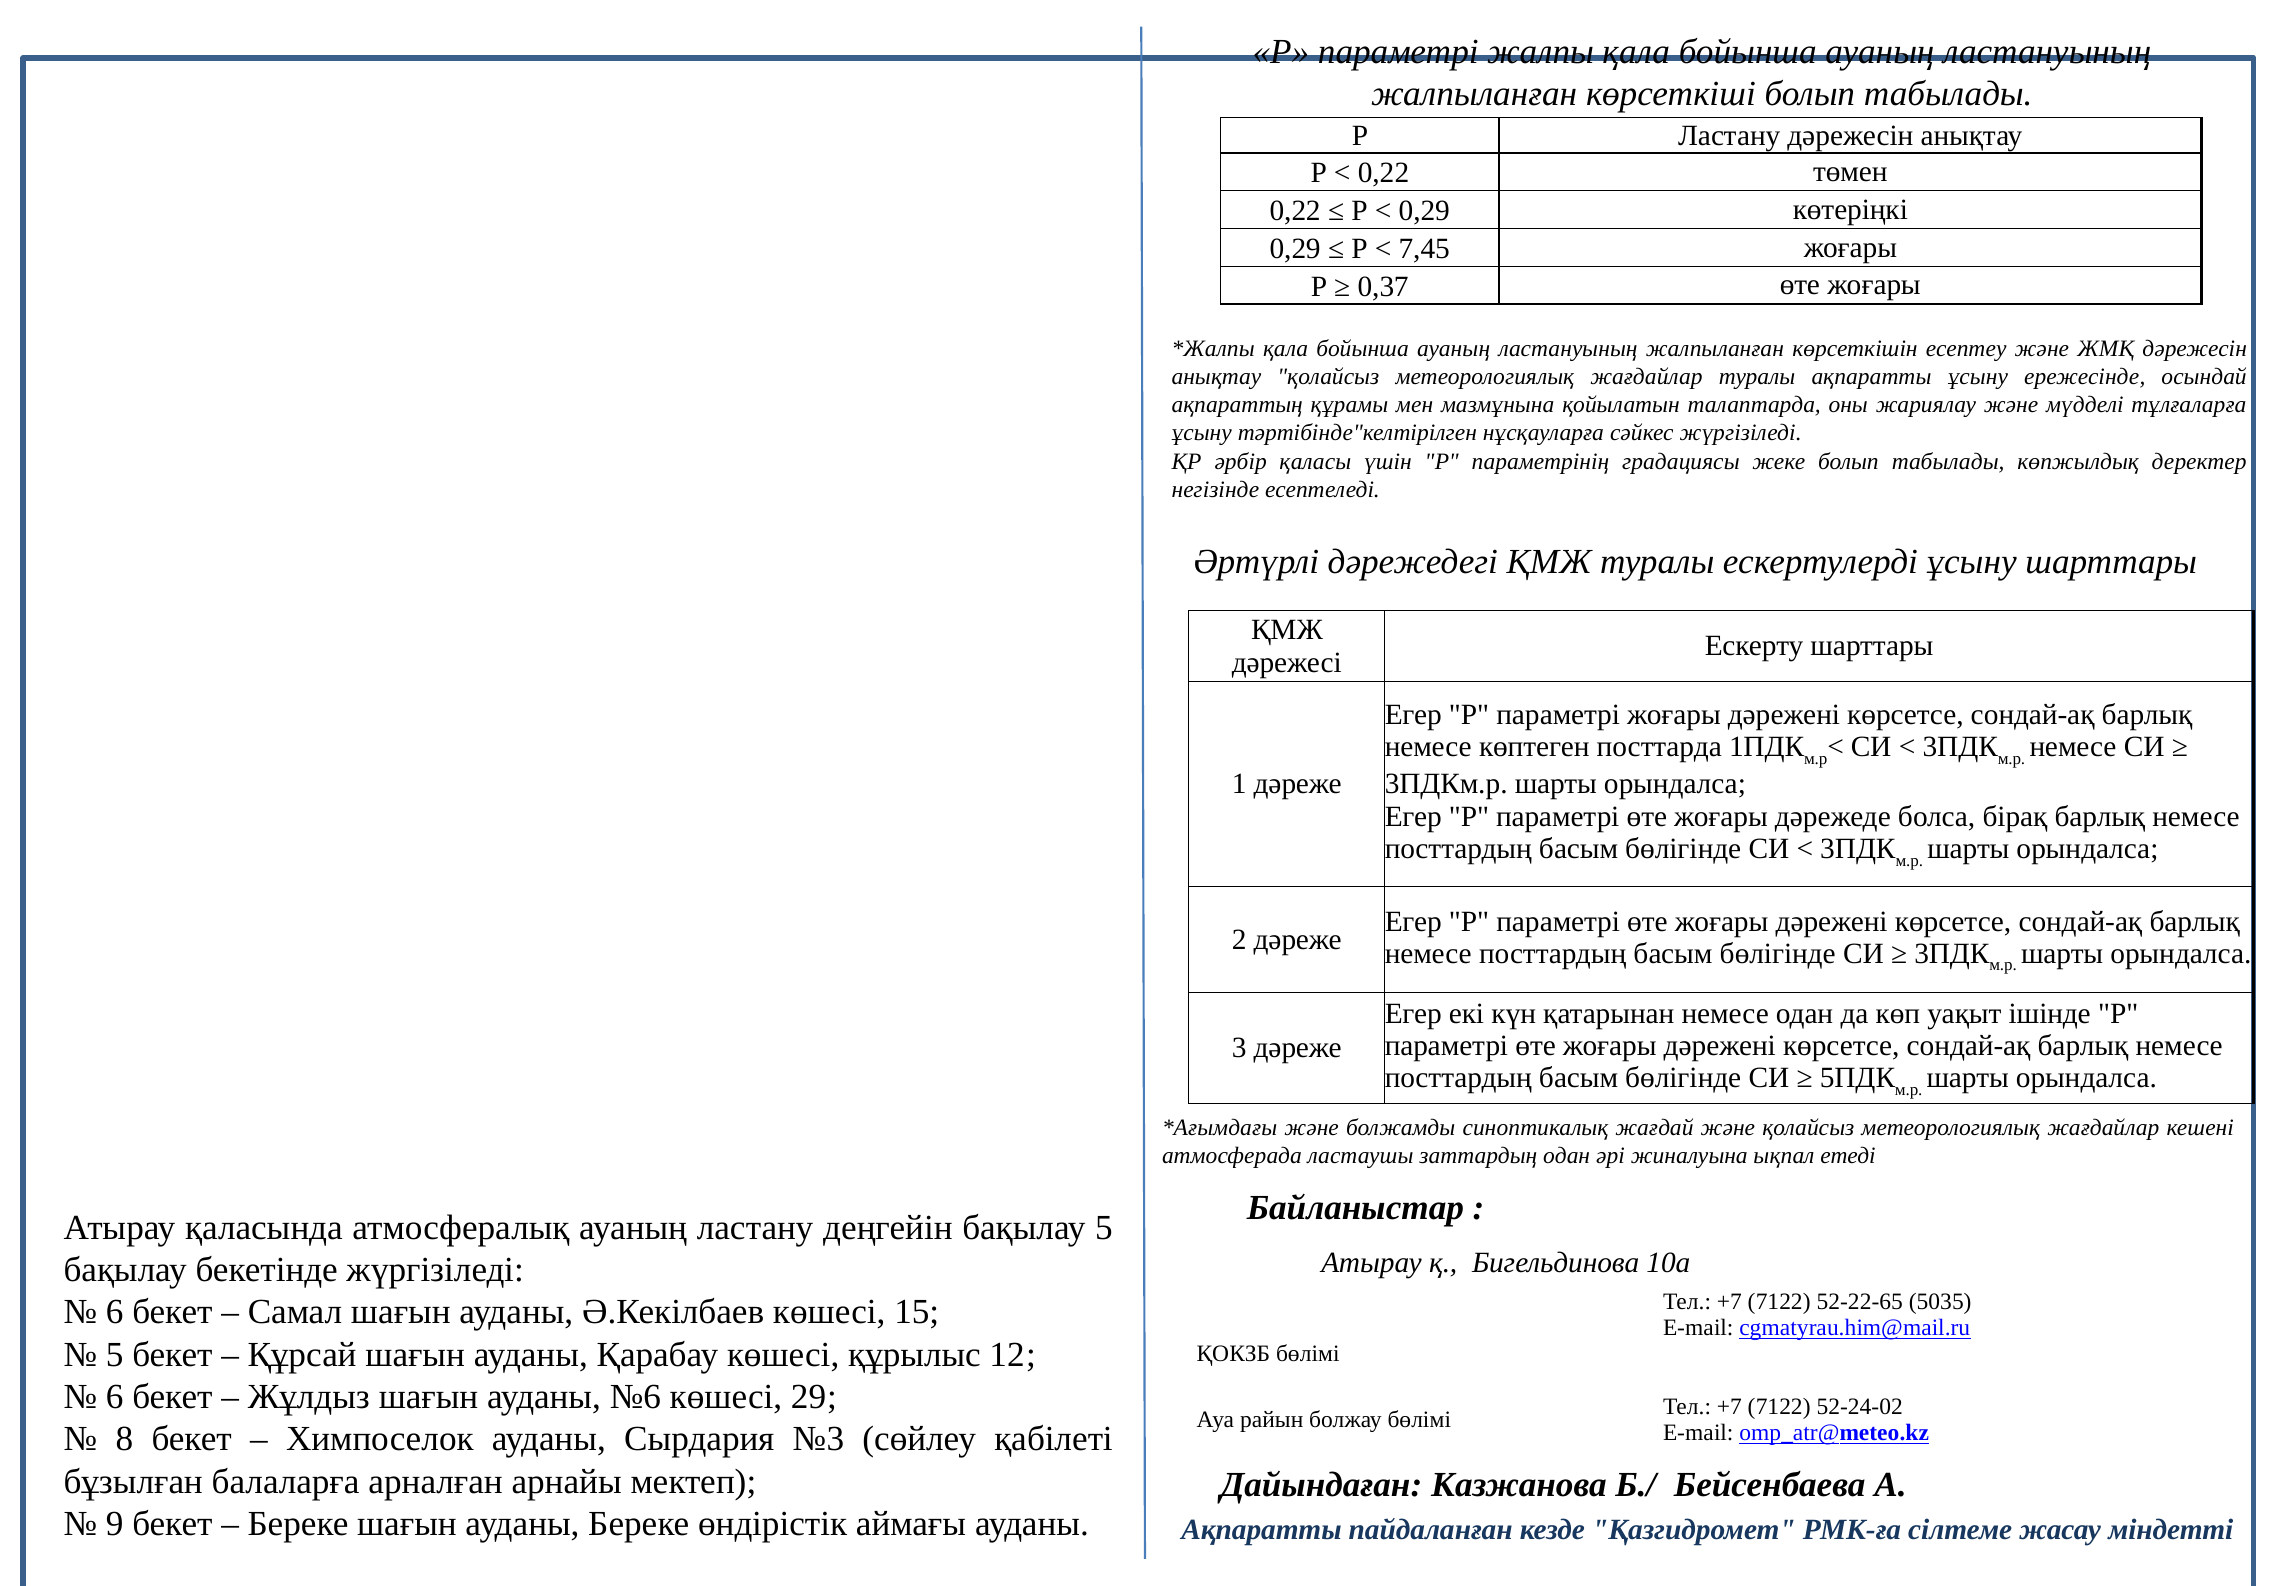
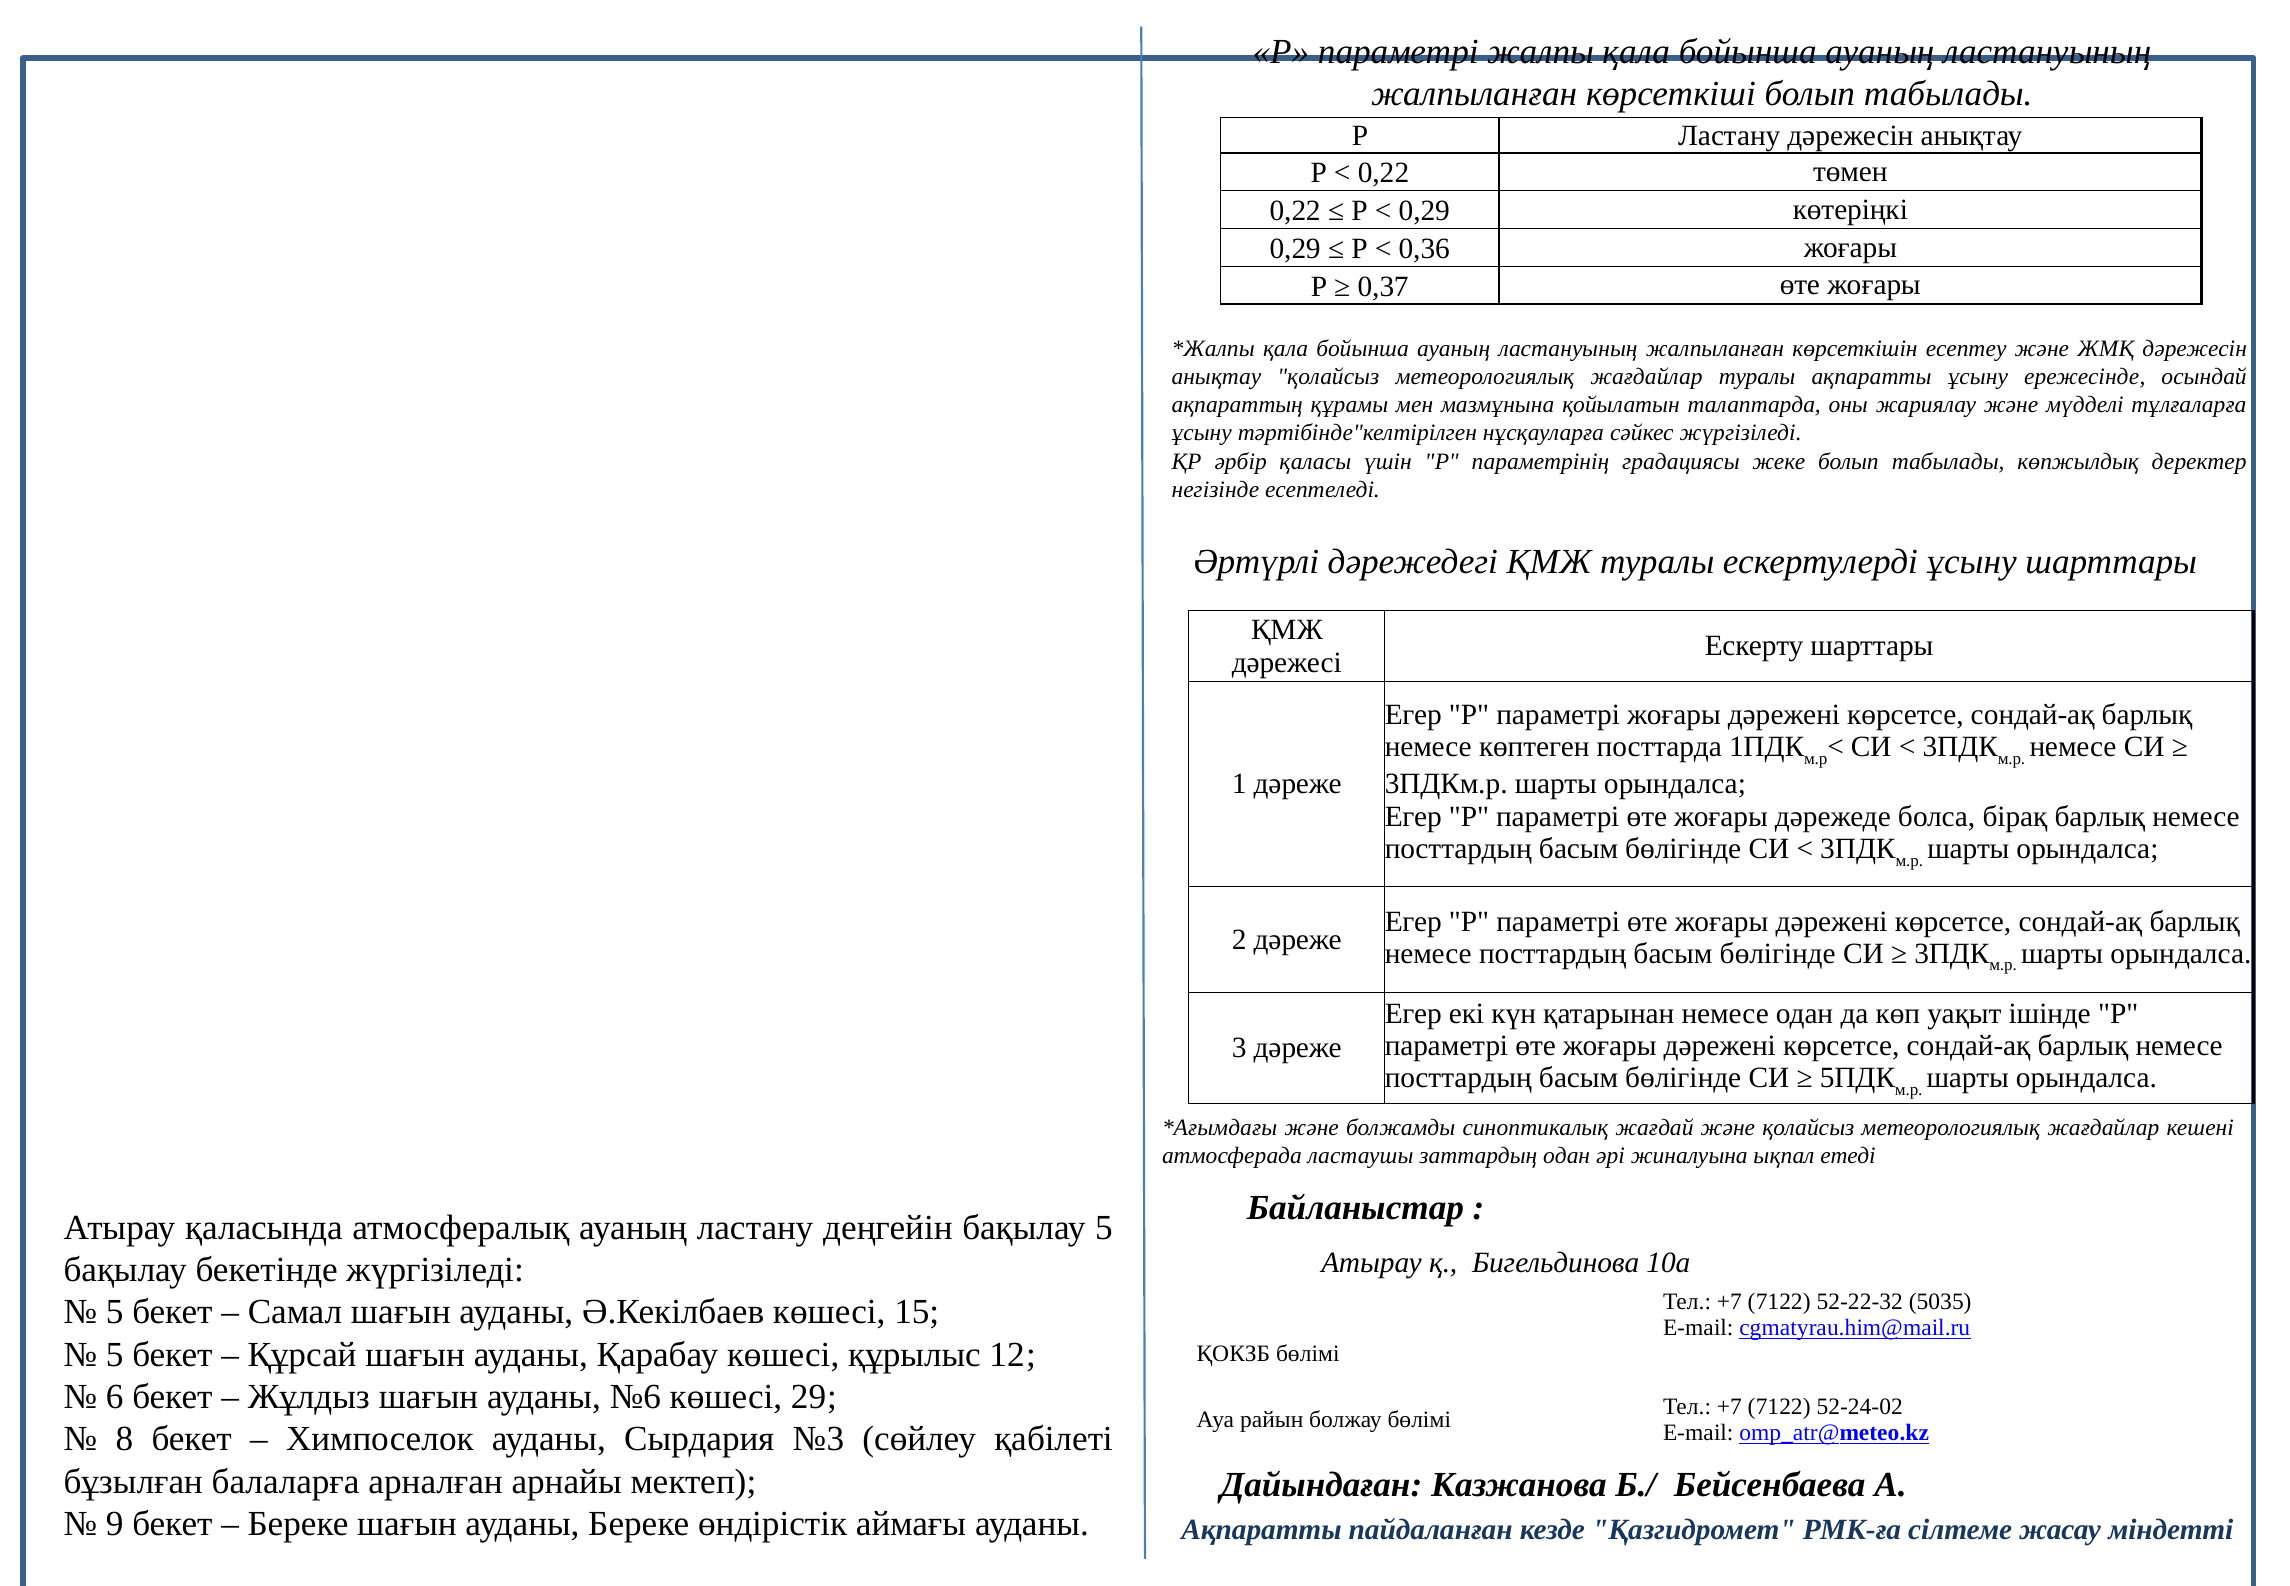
7,45: 7,45 -> 0,36
52-22-65: 52-22-65 -> 52-22-32
6 at (115, 1312): 6 -> 5
